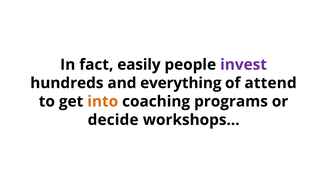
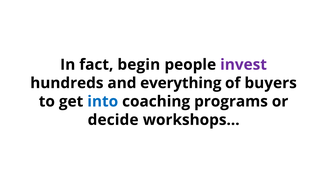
easily: easily -> begin
attend: attend -> buyers
into colour: orange -> blue
